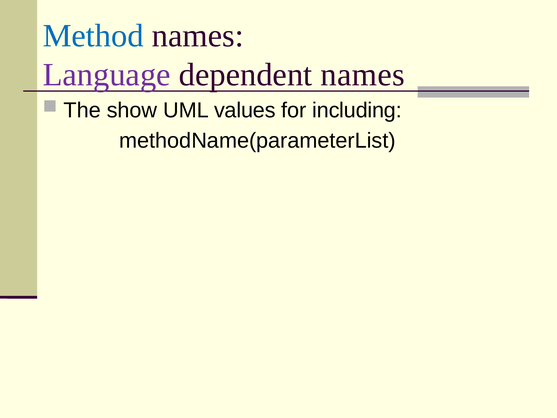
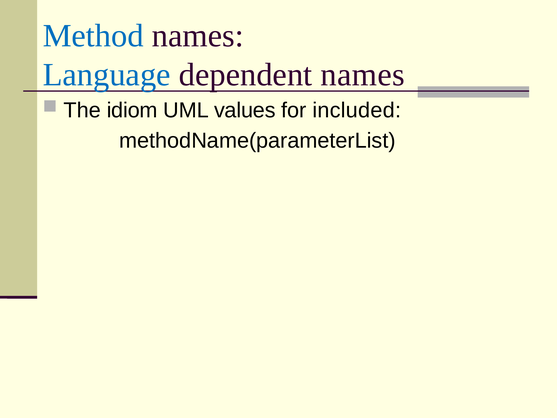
Language colour: purple -> blue
show: show -> idiom
including: including -> included
